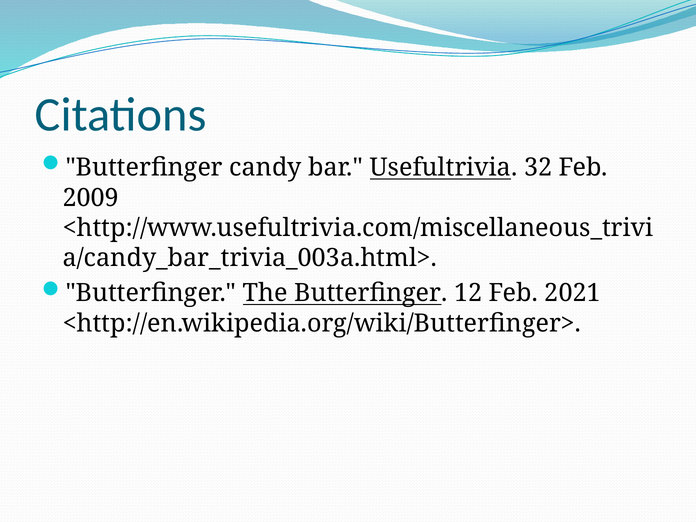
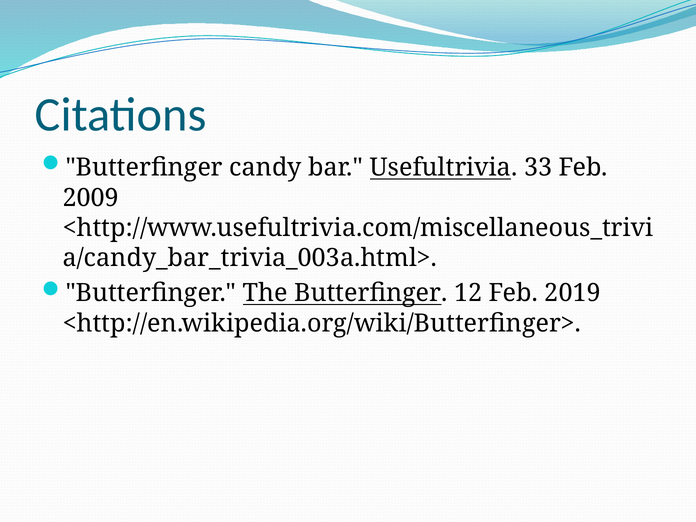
32: 32 -> 33
2021: 2021 -> 2019
